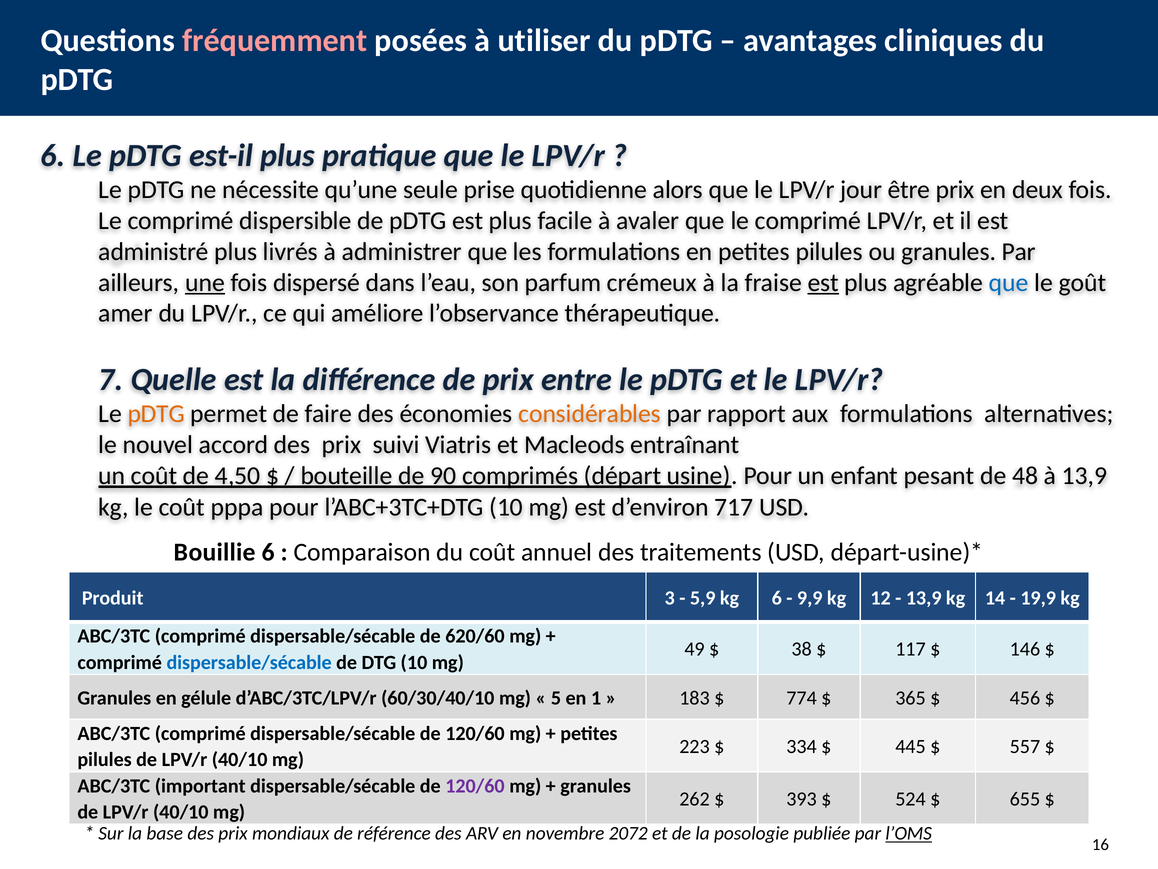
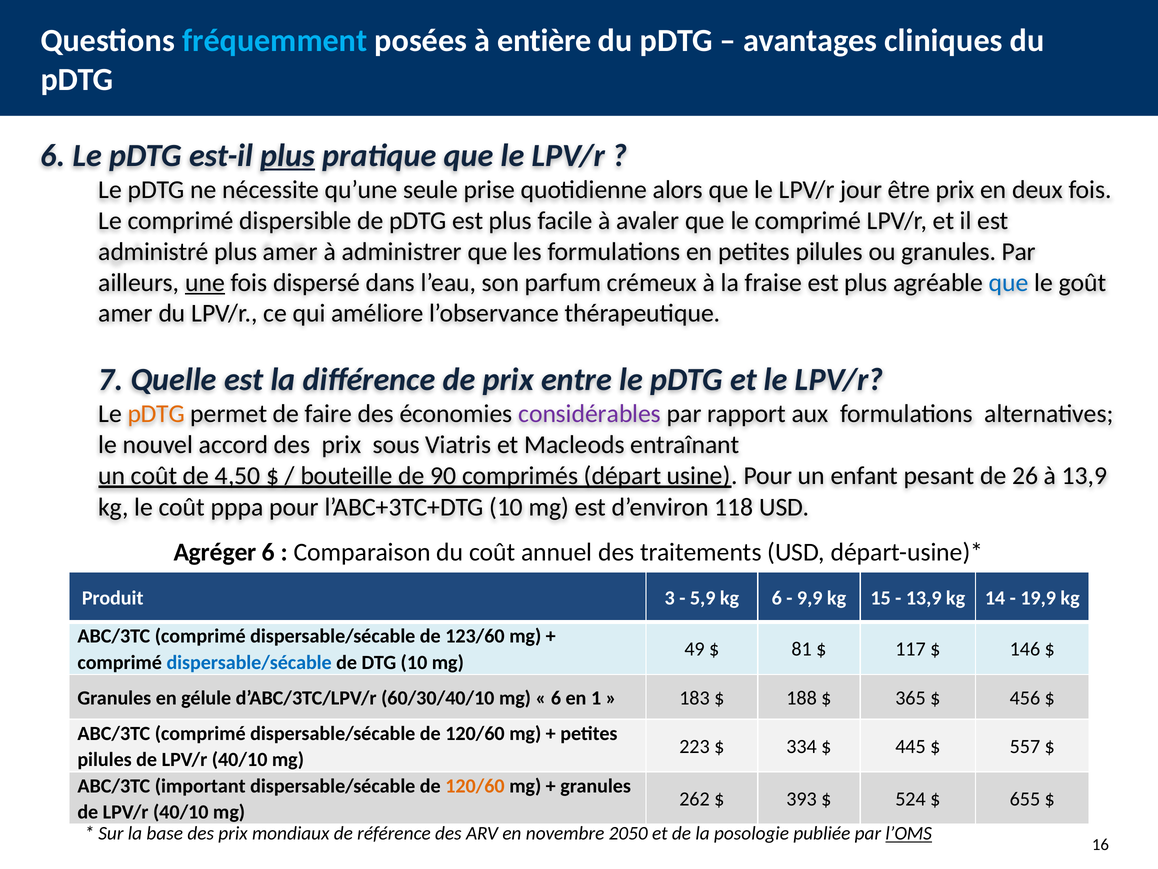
fréquemment colour: pink -> light blue
utiliser: utiliser -> entière
plus at (288, 156) underline: none -> present
plus livrés: livrés -> amer
est at (823, 282) underline: present -> none
considérables colour: orange -> purple
suivi: suivi -> sous
48: 48 -> 26
717: 717 -> 118
Bouillie: Bouillie -> Agréger
12: 12 -> 15
620/60: 620/60 -> 123/60
38: 38 -> 81
5 at (556, 698): 5 -> 6
774: 774 -> 188
120/60 at (475, 786) colour: purple -> orange
2072: 2072 -> 2050
